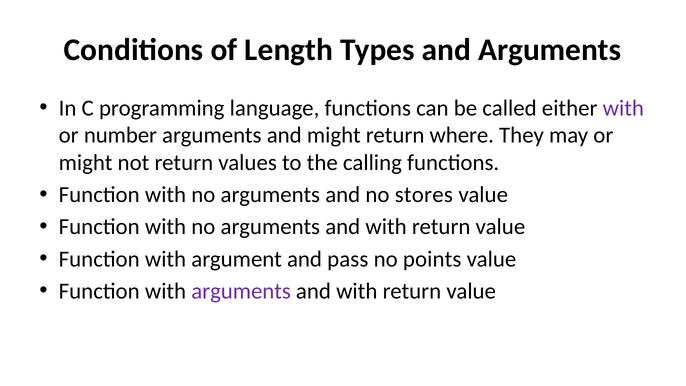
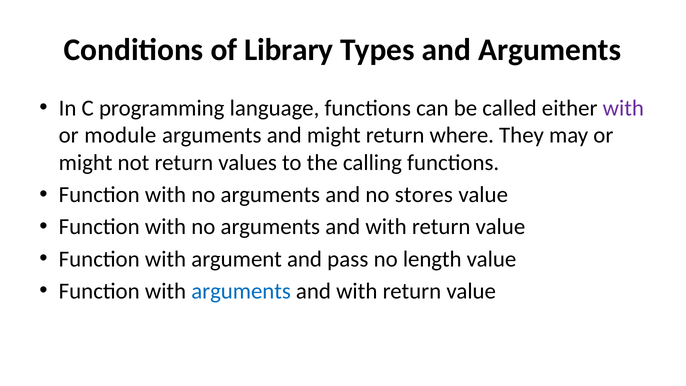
Length: Length -> Library
number: number -> module
points: points -> length
arguments at (241, 291) colour: purple -> blue
